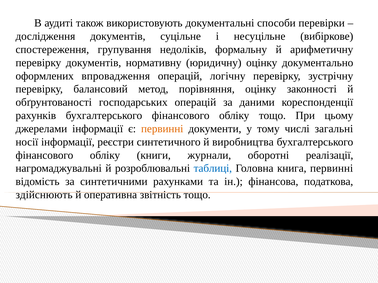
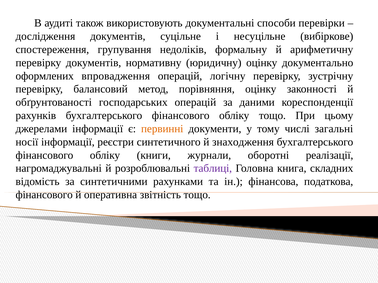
виробництва: виробництва -> знаходження
таблиці colour: blue -> purple
книга первинні: первинні -> складних
здійснюють at (44, 195): здійснюють -> фінансового
